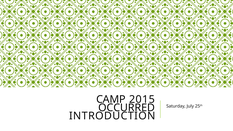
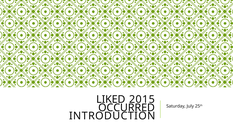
CAMP: CAMP -> LIKED
